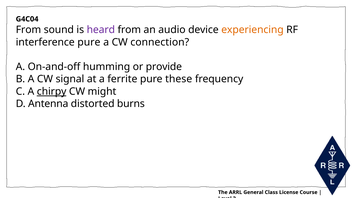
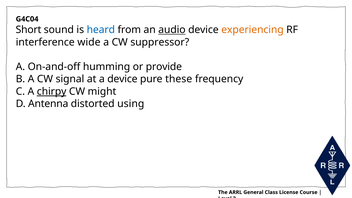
From at (28, 30): From -> Short
heard colour: purple -> blue
audio underline: none -> present
interference pure: pure -> wide
connection: connection -> suppressor
a ferrite: ferrite -> device
burns: burns -> using
